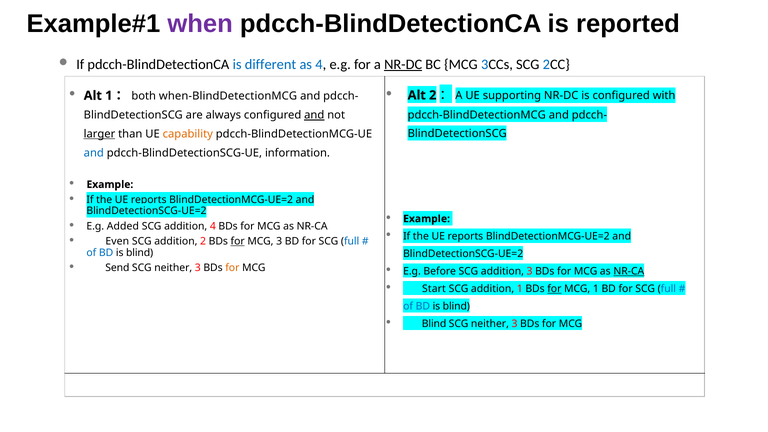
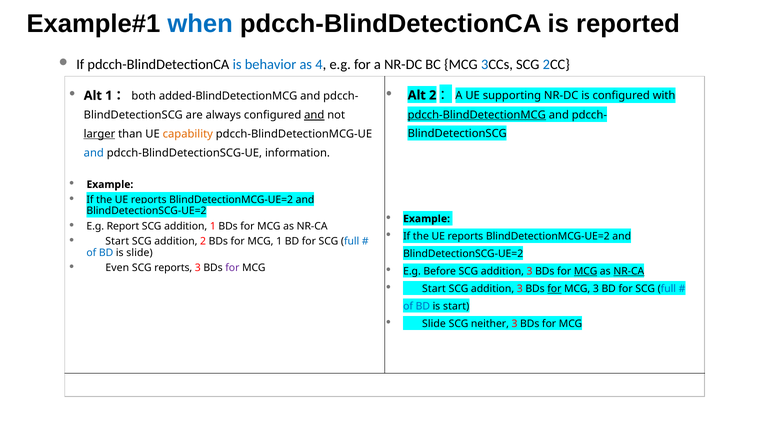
when colour: purple -> blue
different: different -> behavior
NR-DC at (403, 64) underline: present -> none
when-BlindDetectionMCG: when-BlindDetectionMCG -> added-BlindDetectionMCG
pdcch-BlindDetectionMCG underline: none -> present
Added: Added -> Report
addition 4: 4 -> 1
Even at (117, 241): Even -> Start
for at (238, 241) underline: present -> none
MCG 3: 3 -> 1
blind at (140, 253): blind -> slide
Send: Send -> Even
neither at (173, 268): neither -> reports
for at (232, 268) colour: orange -> purple
MCG at (586, 271) underline: none -> present
1 at (520, 289): 1 -> 3
MCG 1: 1 -> 3
blind at (456, 306): blind -> start
Blind at (434, 324): Blind -> Slide
